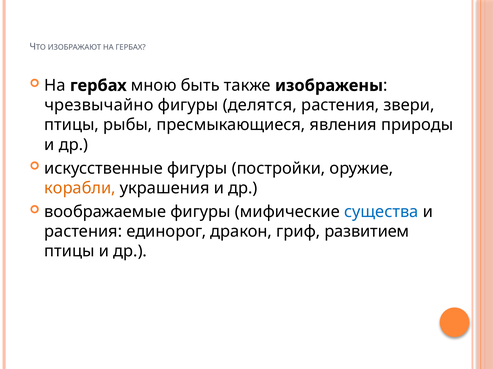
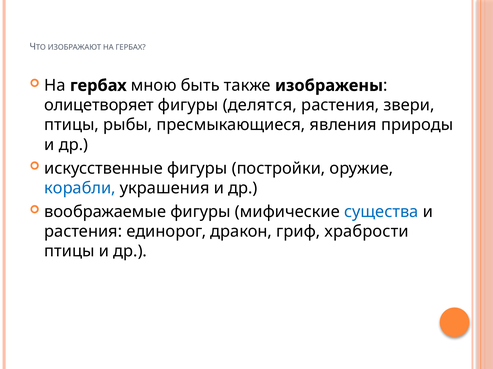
чрезвычайно: чрезвычайно -> олицетворяет
корабли colour: orange -> blue
развитием: развитием -> храбрости
